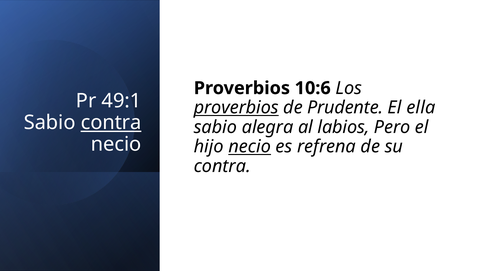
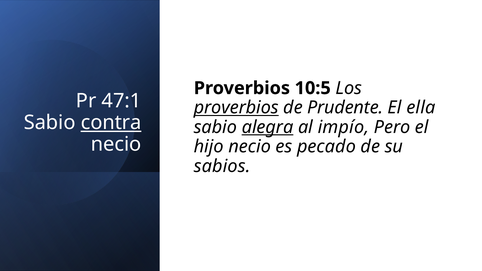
10:6: 10:6 -> 10:5
49:1: 49:1 -> 47:1
alegra underline: none -> present
labios: labios -> impío
necio at (250, 147) underline: present -> none
refrena: refrena -> pecado
contra at (222, 166): contra -> sabios
